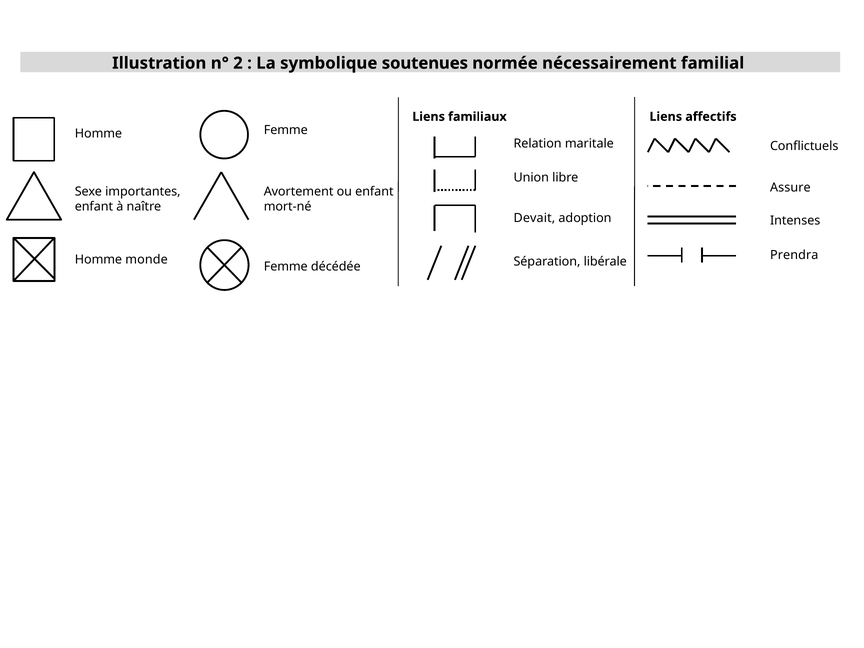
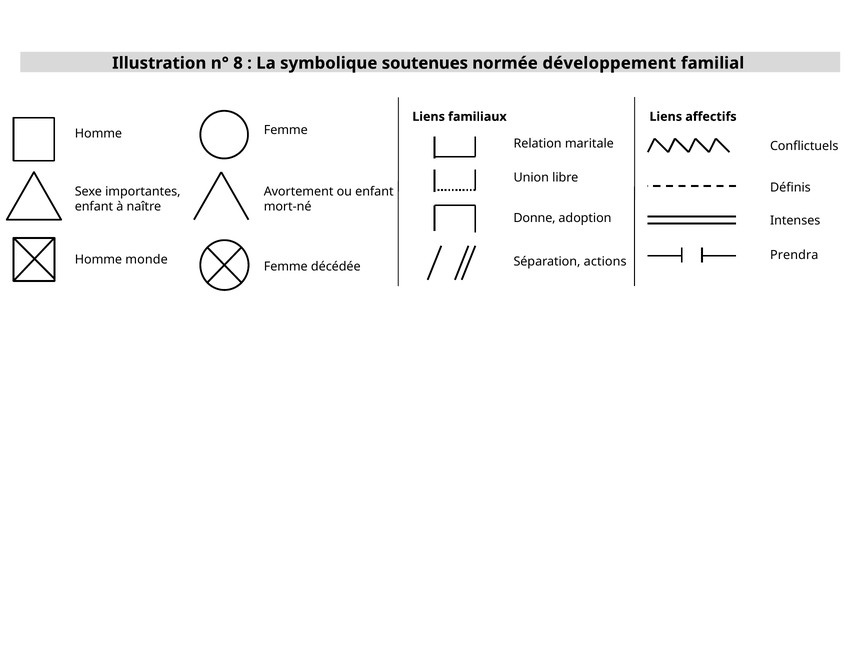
2: 2 -> 8
nécessairement: nécessairement -> développement
Assure: Assure -> Définis
Devait: Devait -> Donne
libérale: libérale -> actions
